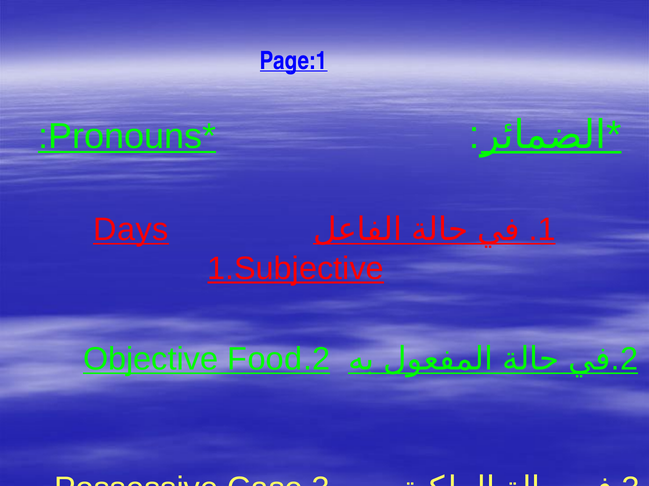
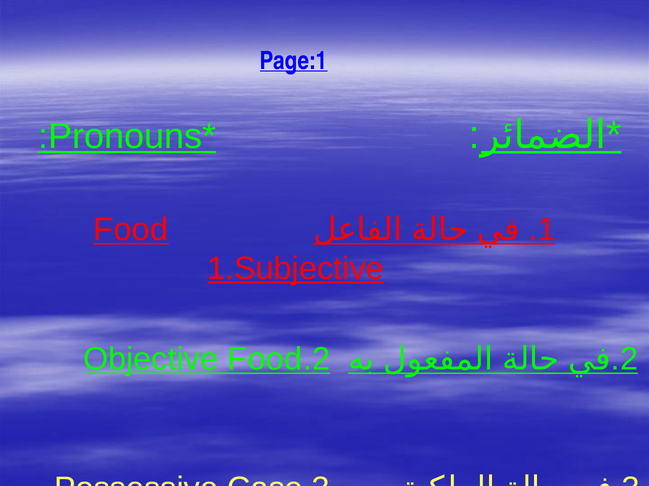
Days at (131, 230): Days -> Food
